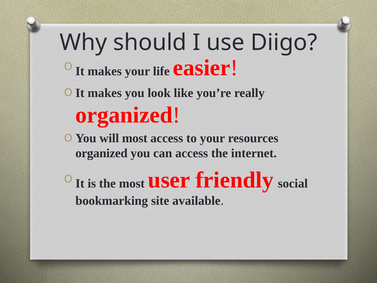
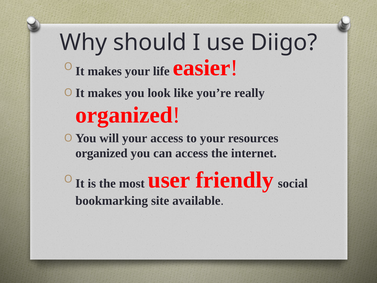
will most: most -> your
